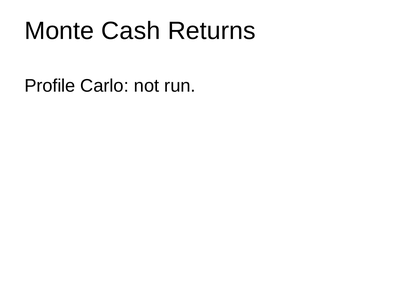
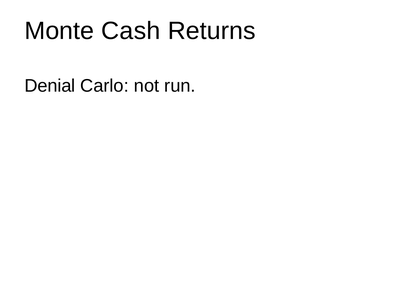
Profile: Profile -> Denial
